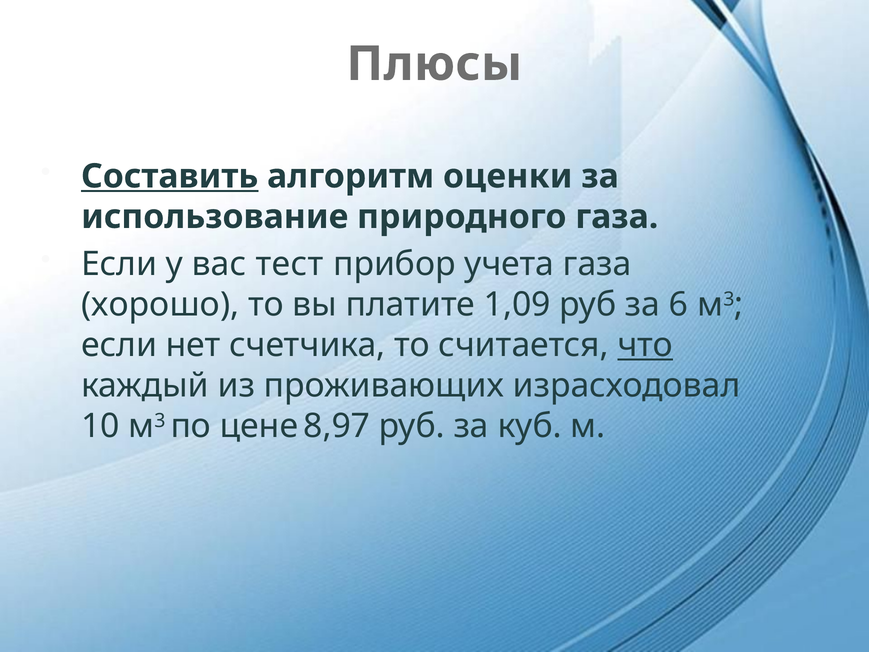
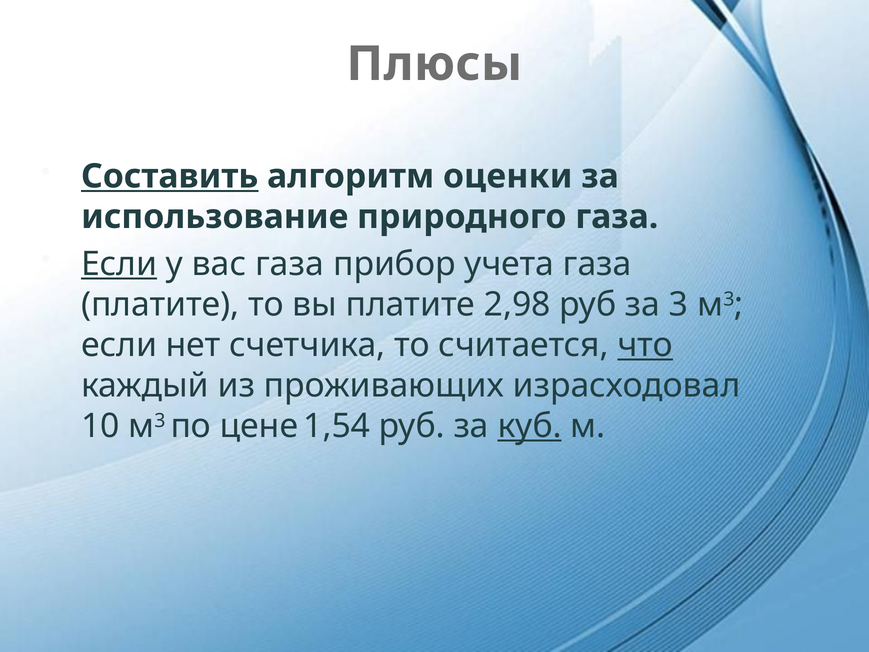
Если at (119, 264) underline: none -> present
вас тест: тест -> газа
хорошо at (160, 304): хорошо -> платите
1,09: 1,09 -> 2,98
6: 6 -> 3
8,97: 8,97 -> 1,54
куб underline: none -> present
